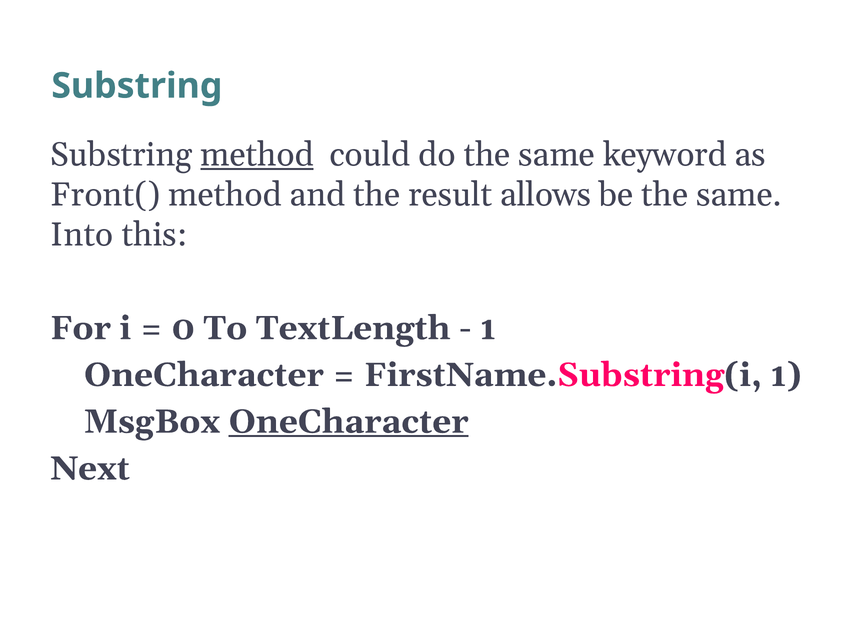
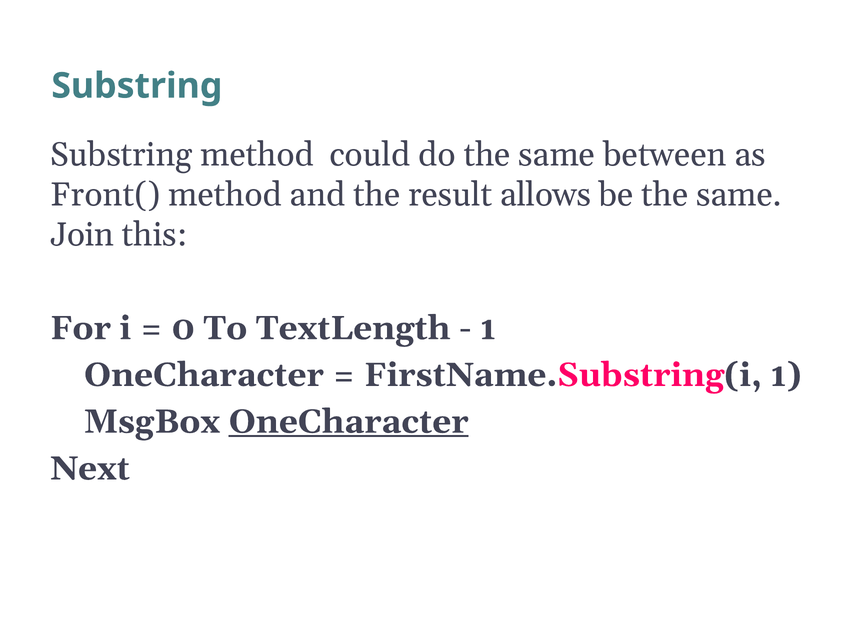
method at (257, 155) underline: present -> none
keyword: keyword -> between
Into: Into -> Join
